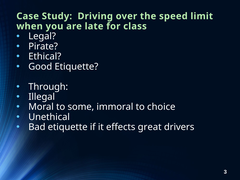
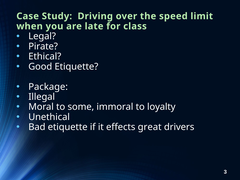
Through: Through -> Package
choice: choice -> loyalty
